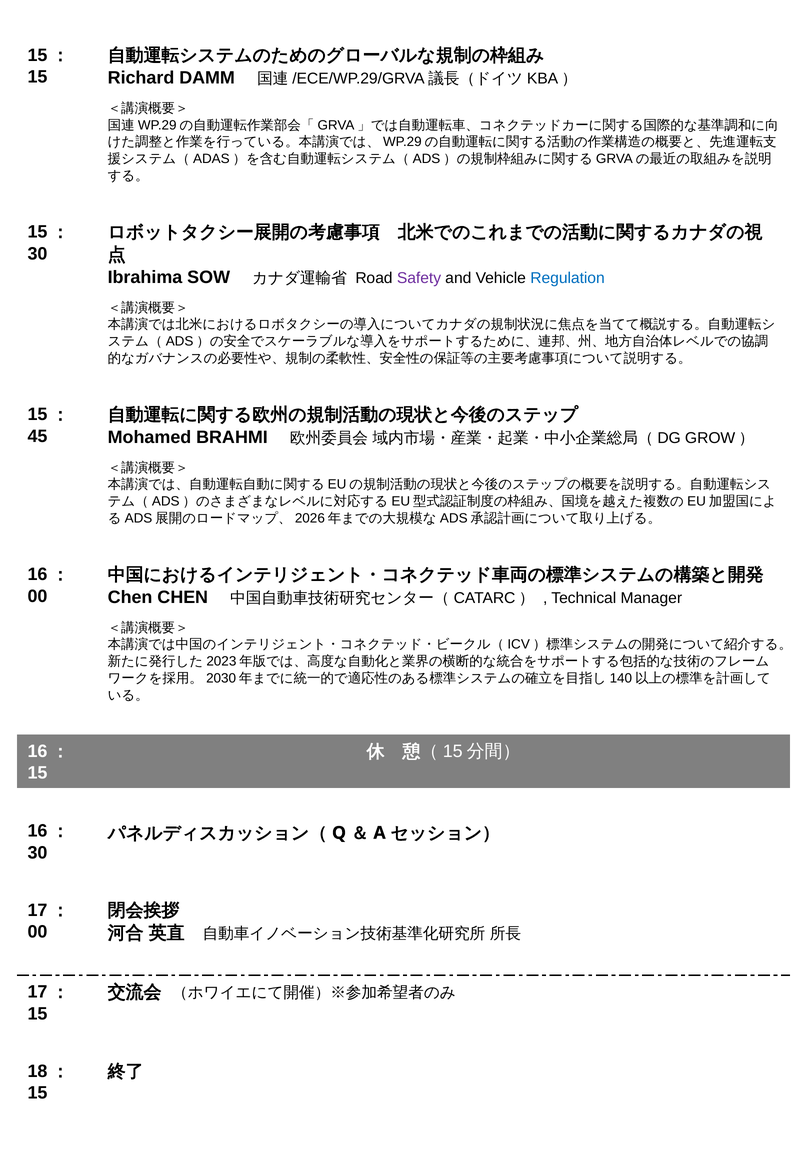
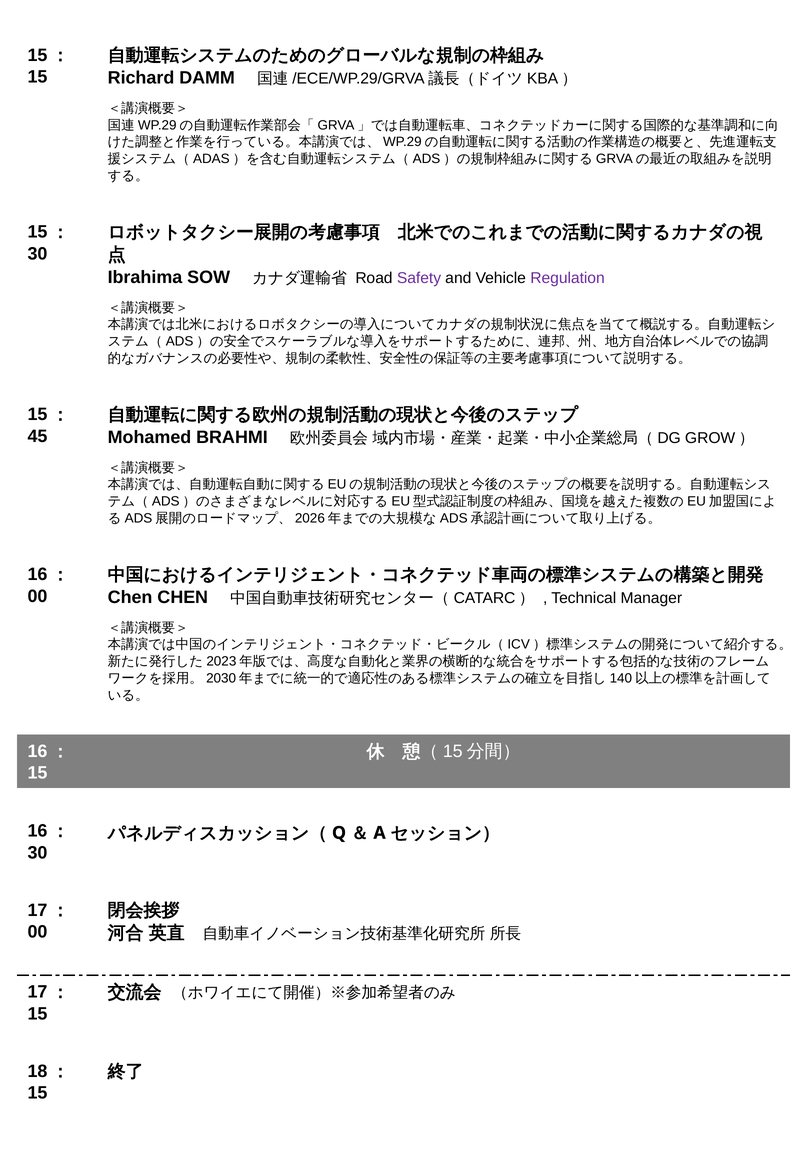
Regulation colour: blue -> purple
